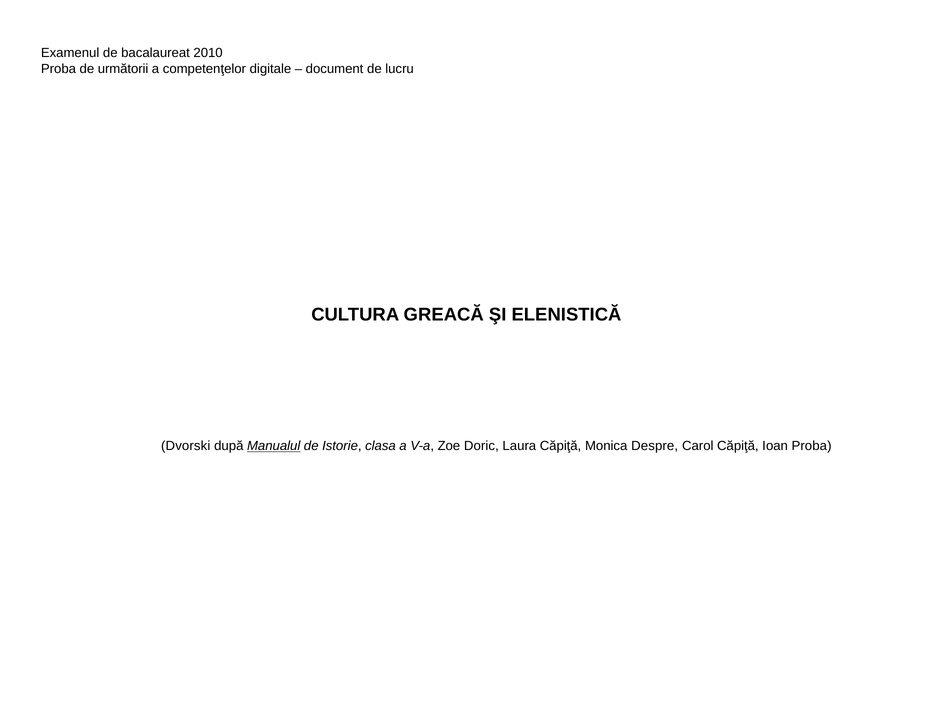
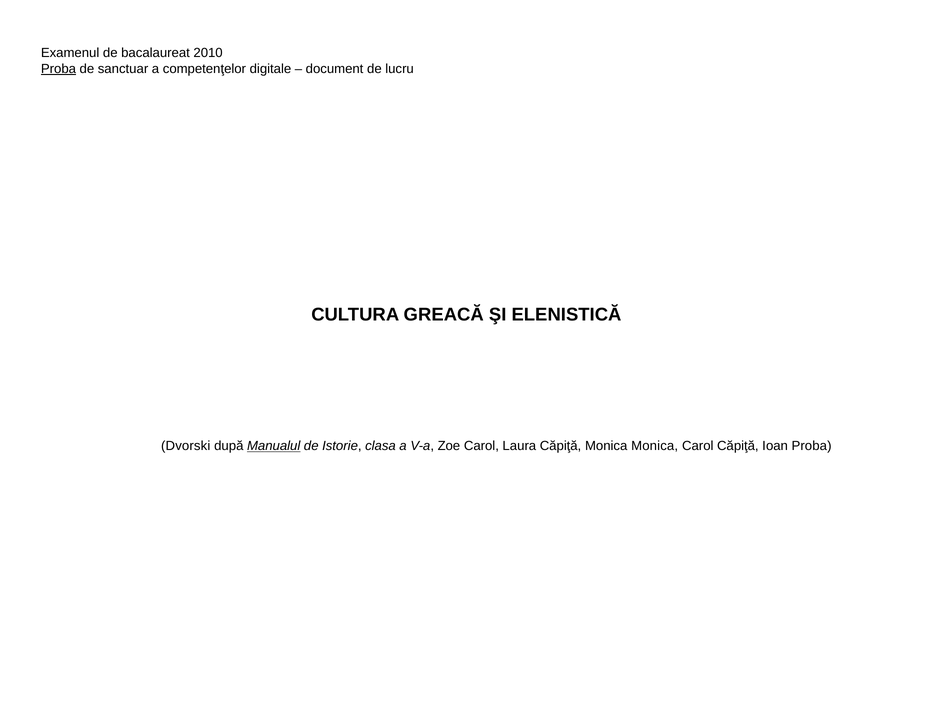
Proba at (59, 69) underline: none -> present
următorii: următorii -> sanctuar
Zoe Doric: Doric -> Carol
Monica Despre: Despre -> Monica
